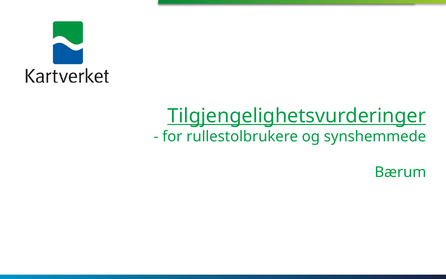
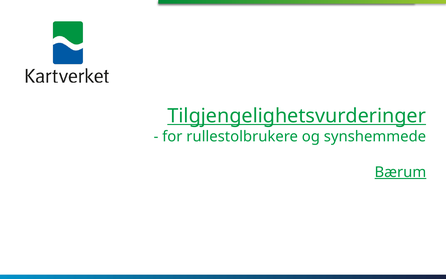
Bærum underline: none -> present
